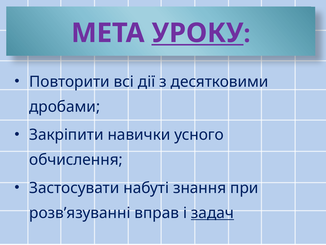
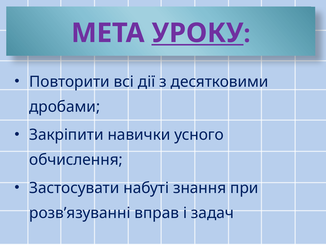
задач underline: present -> none
